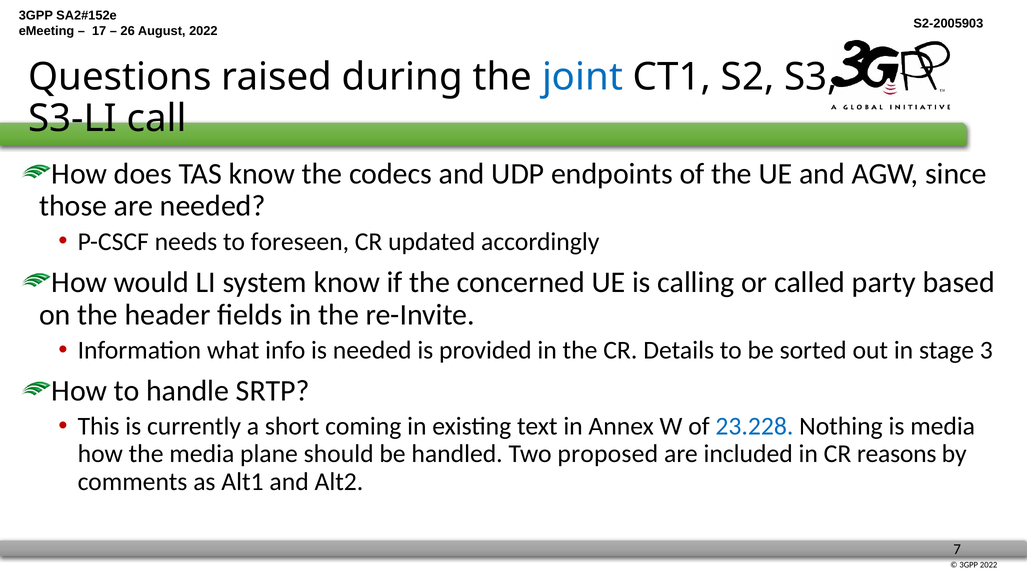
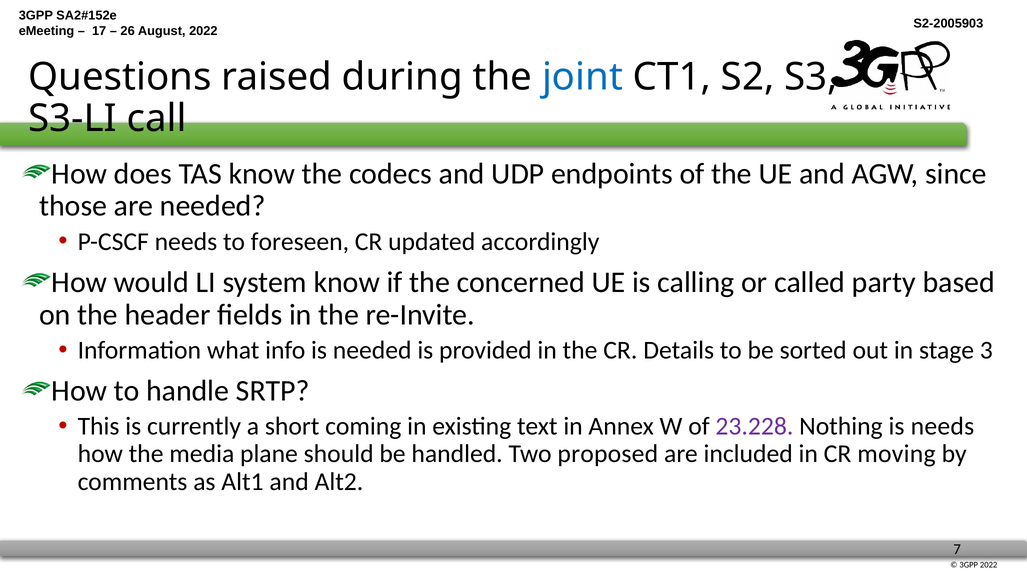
23.228 colour: blue -> purple
is media: media -> needs
reasons: reasons -> moving
